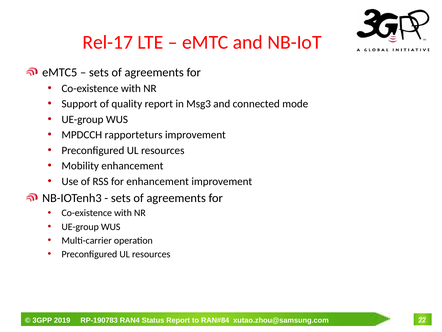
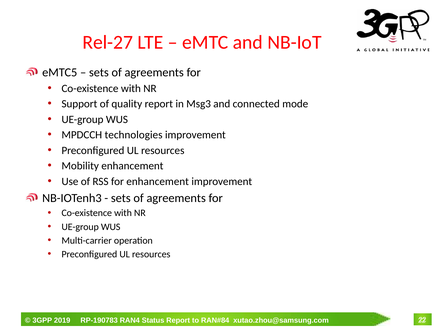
Rel-17: Rel-17 -> Rel-27
rapporteturs: rapporteturs -> technologies
